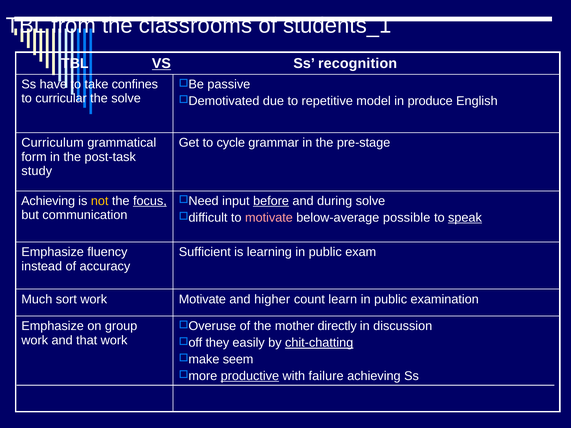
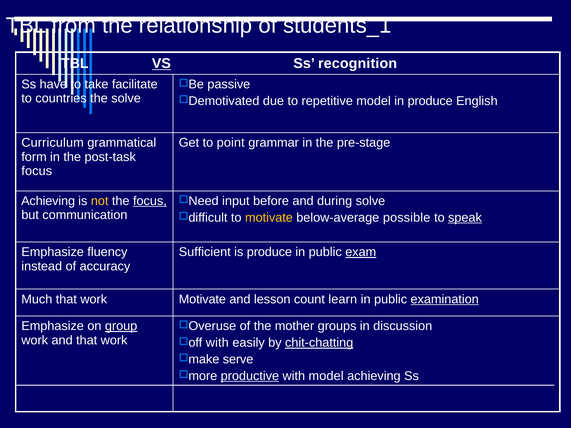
classrooms: classrooms -> relationship
confines: confines -> facilitate
curricular: curricular -> countries
cycle: cycle -> point
study at (37, 171): study -> focus
before underline: present -> none
motivate at (269, 218) colour: pink -> yellow
is learning: learning -> produce
exam underline: none -> present
Much sort: sort -> that
higher: higher -> lesson
examination underline: none -> present
group underline: none -> present
directly: directly -> groups
they at (217, 343): they -> with
seem: seem -> serve
with failure: failure -> model
